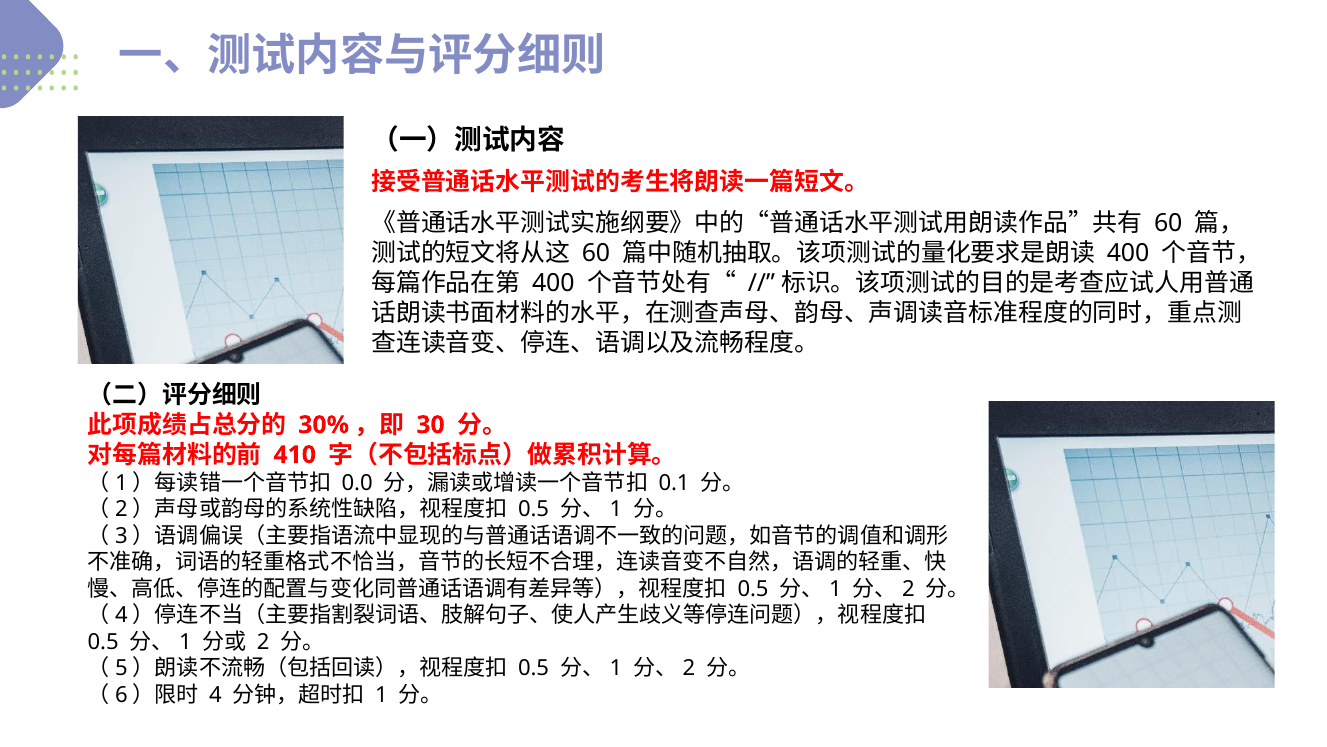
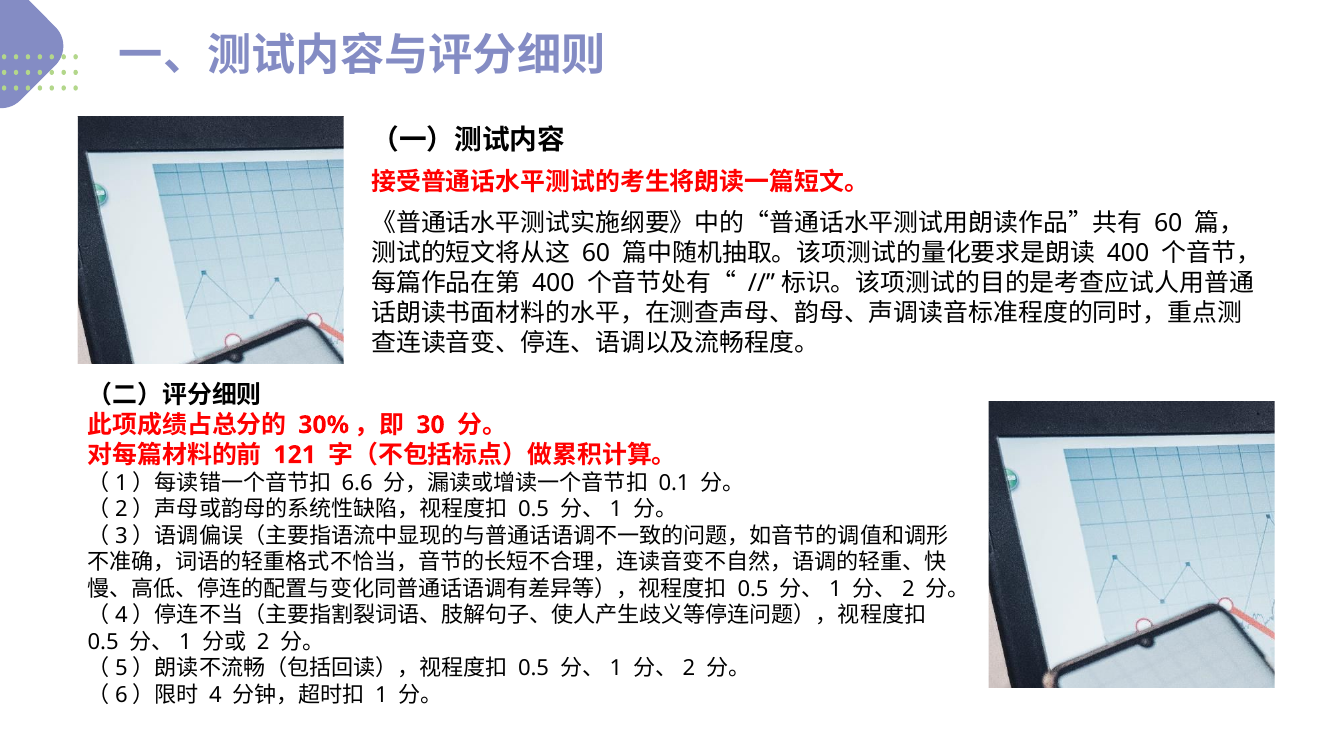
410: 410 -> 121
0.0: 0.0 -> 6.6
